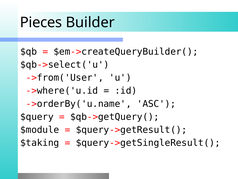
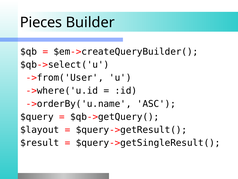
$module: $module -> $layout
$taking: $taking -> $result
